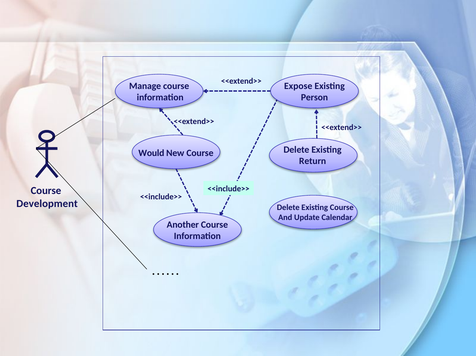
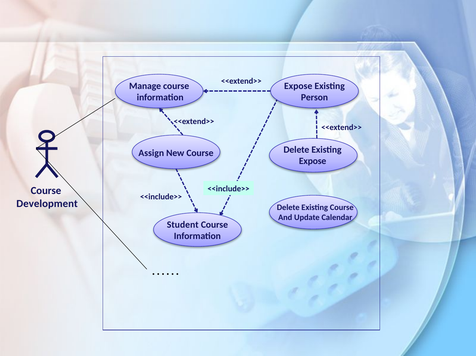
Would: Would -> Assign
Return at (313, 161): Return -> Expose
Another: Another -> Student
